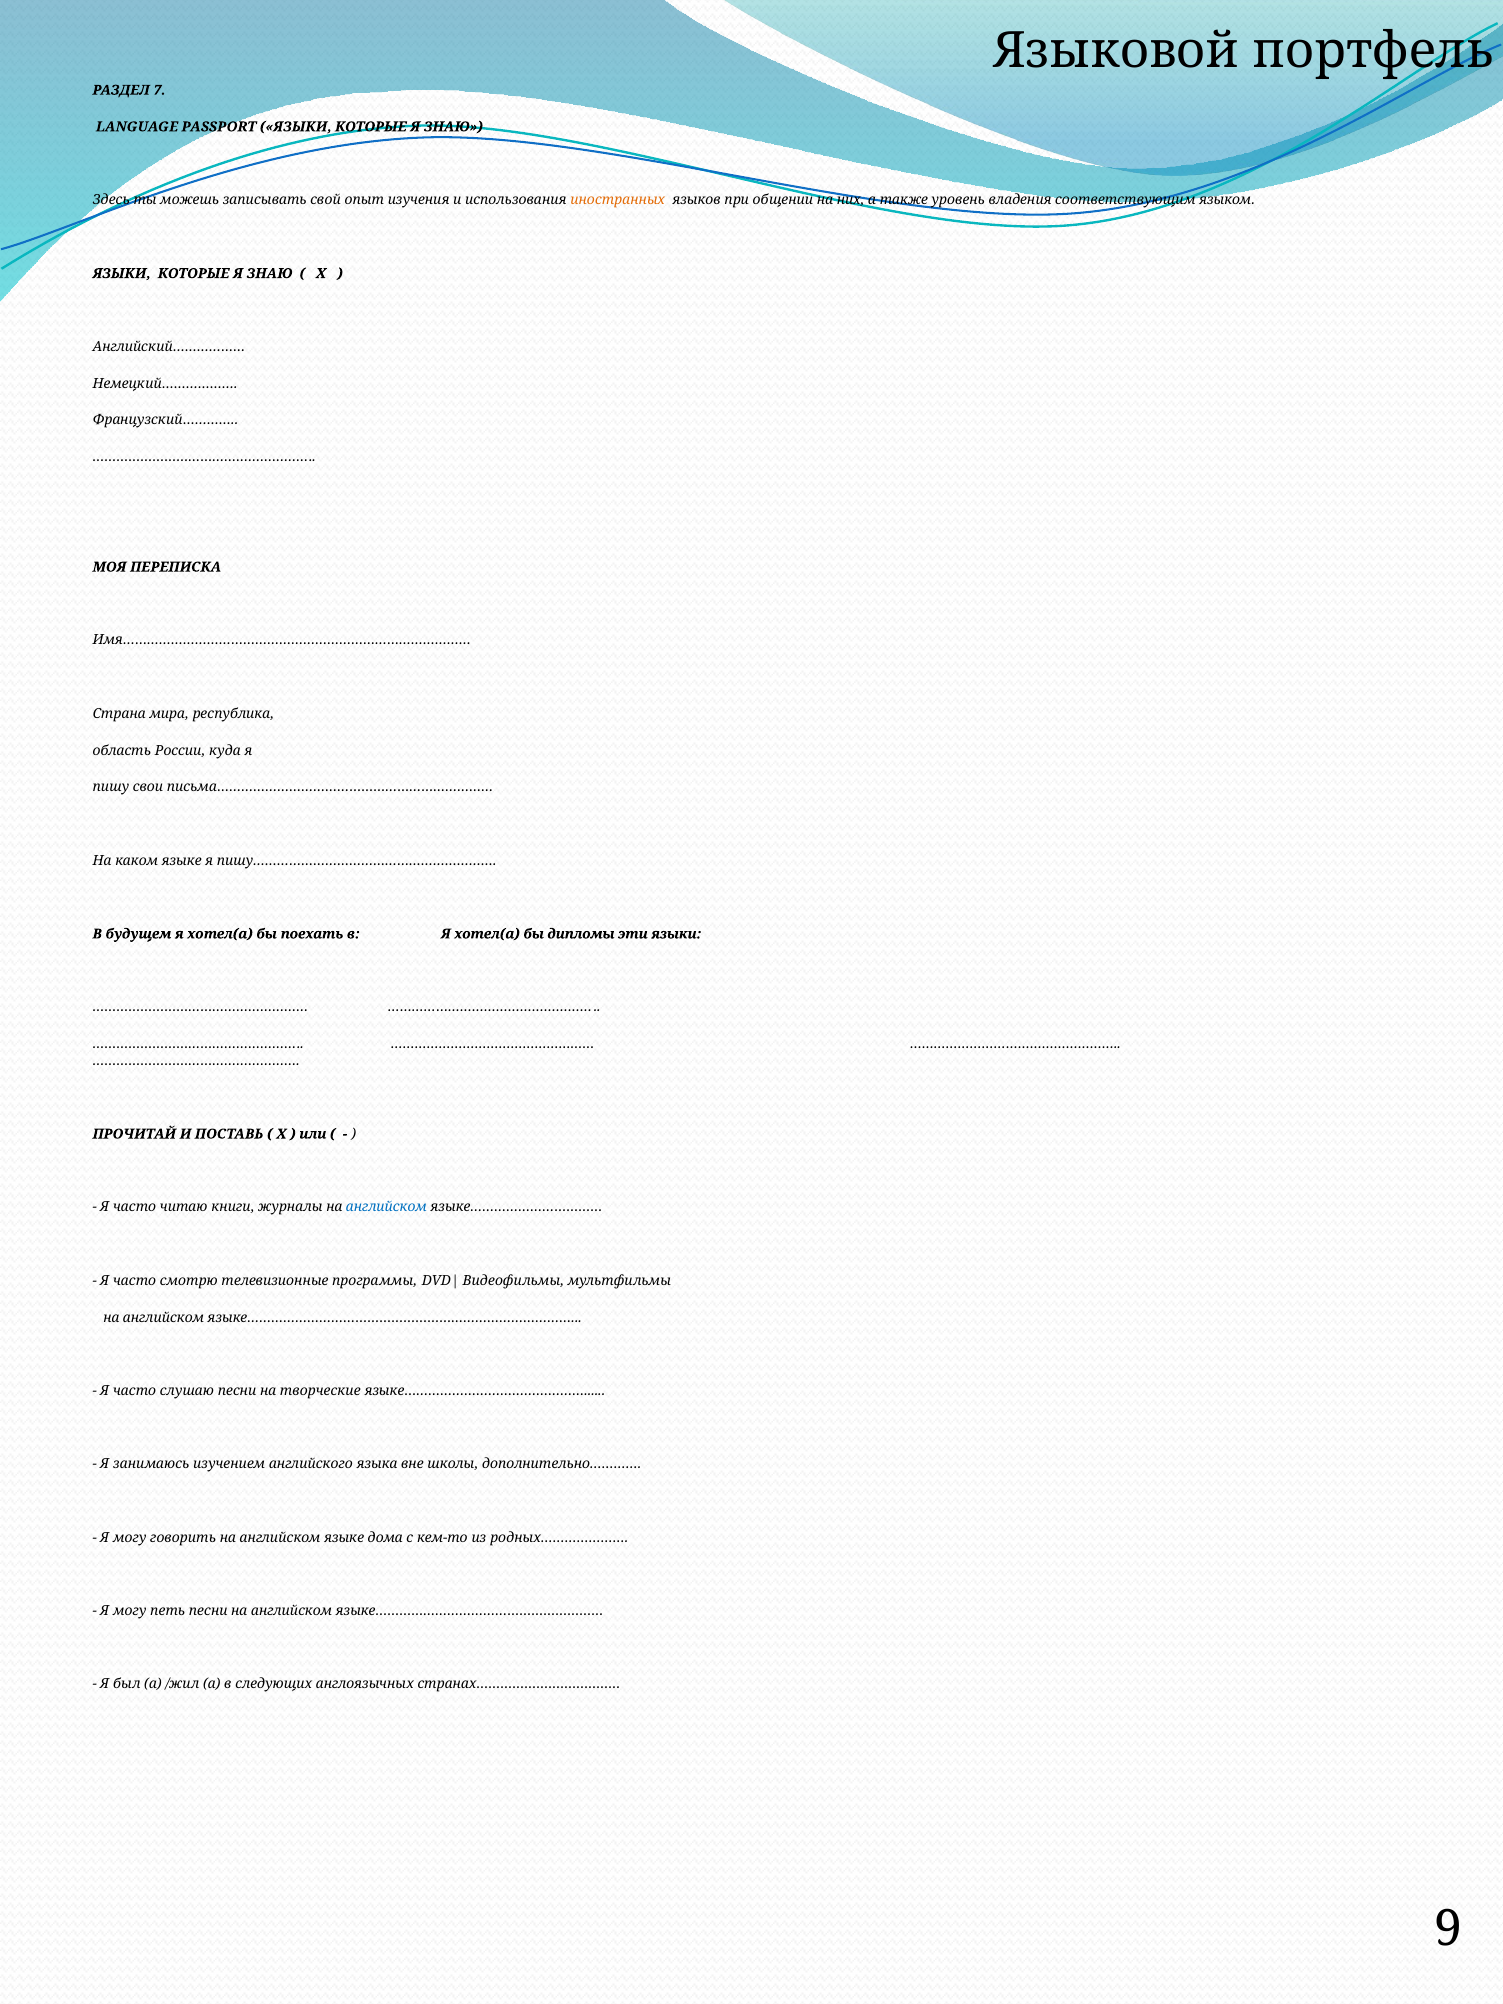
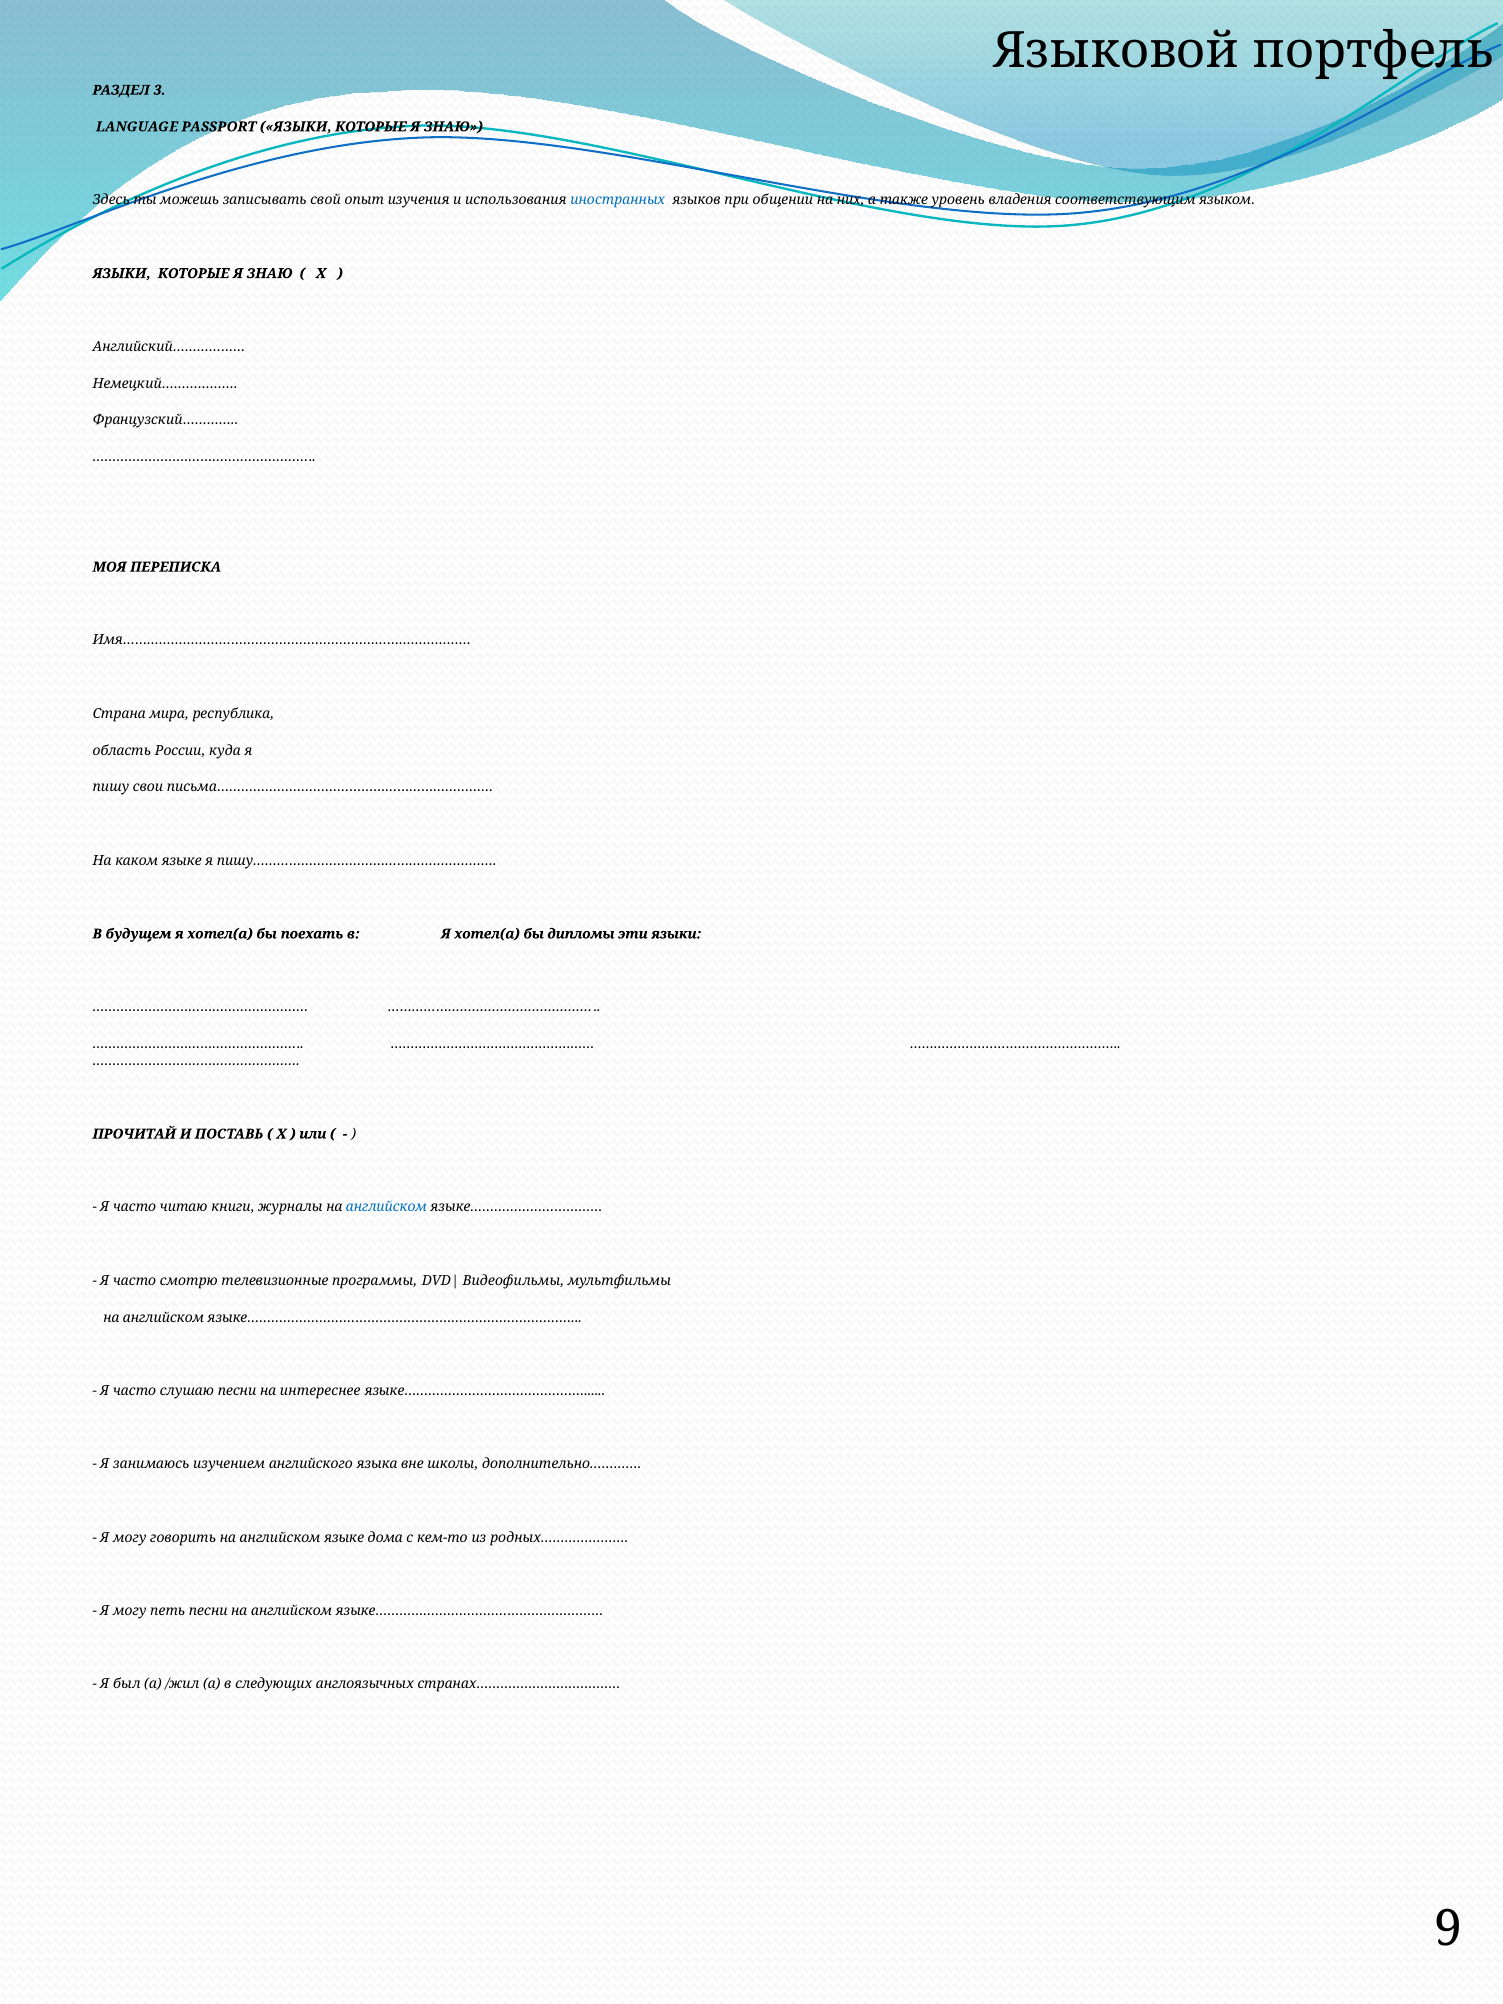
7: 7 -> 3
иностранных colour: orange -> blue
творческие: творческие -> интереснее
